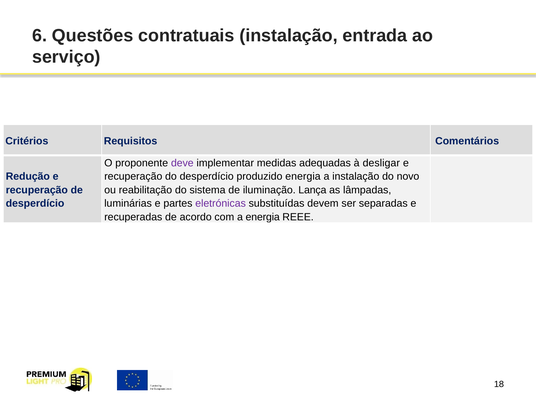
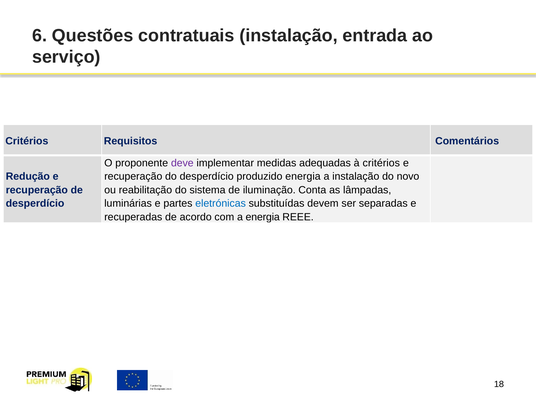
à desligar: desligar -> critérios
Lança: Lança -> Conta
eletrónicas colour: purple -> blue
